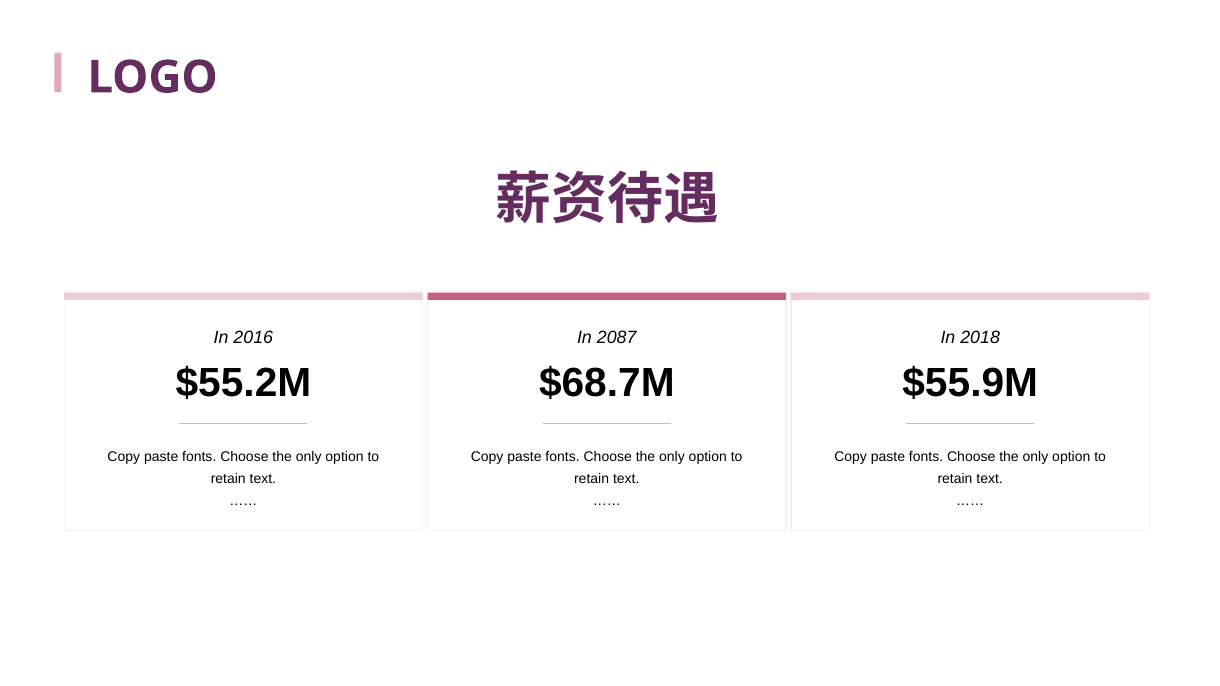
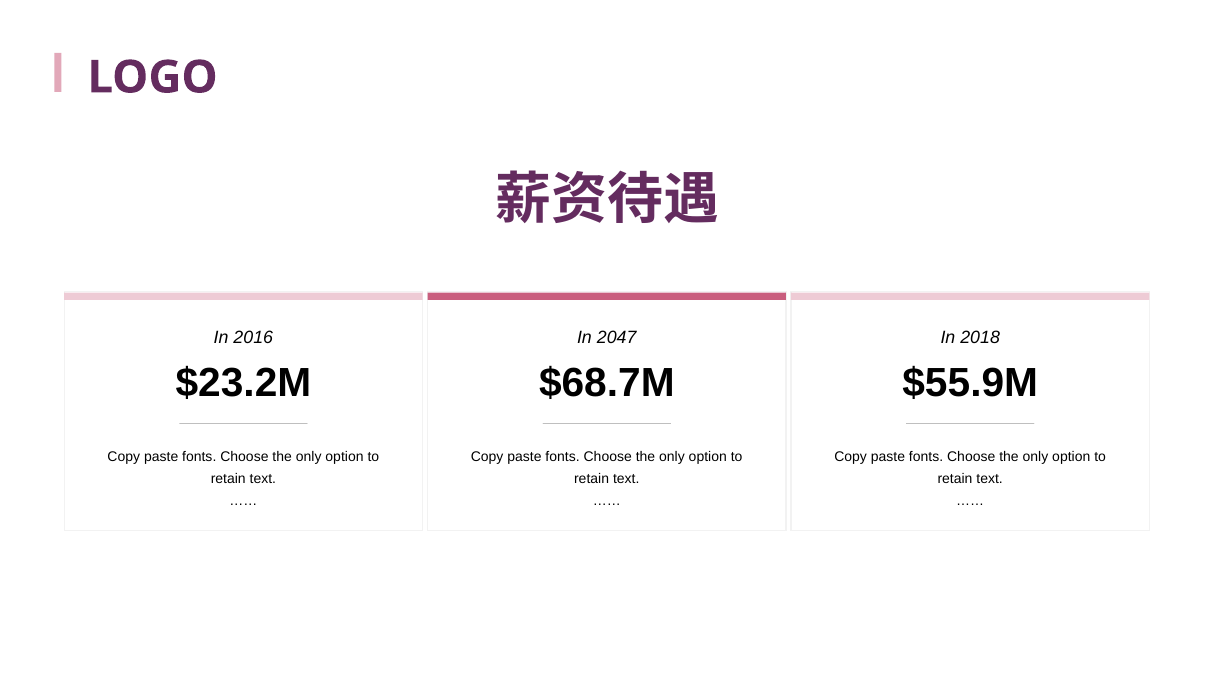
2087: 2087 -> 2047
$55.2M: $55.2M -> $23.2M
